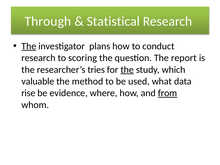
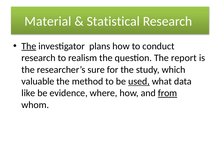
Through: Through -> Material
scoring: scoring -> realism
tries: tries -> sure
the at (127, 70) underline: present -> none
used underline: none -> present
rise: rise -> like
